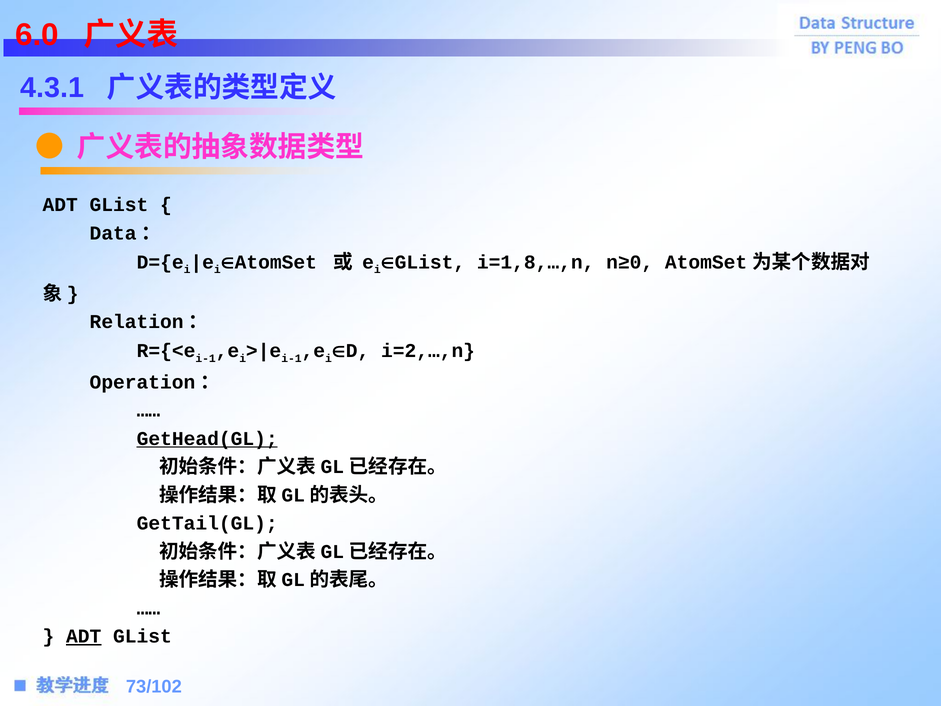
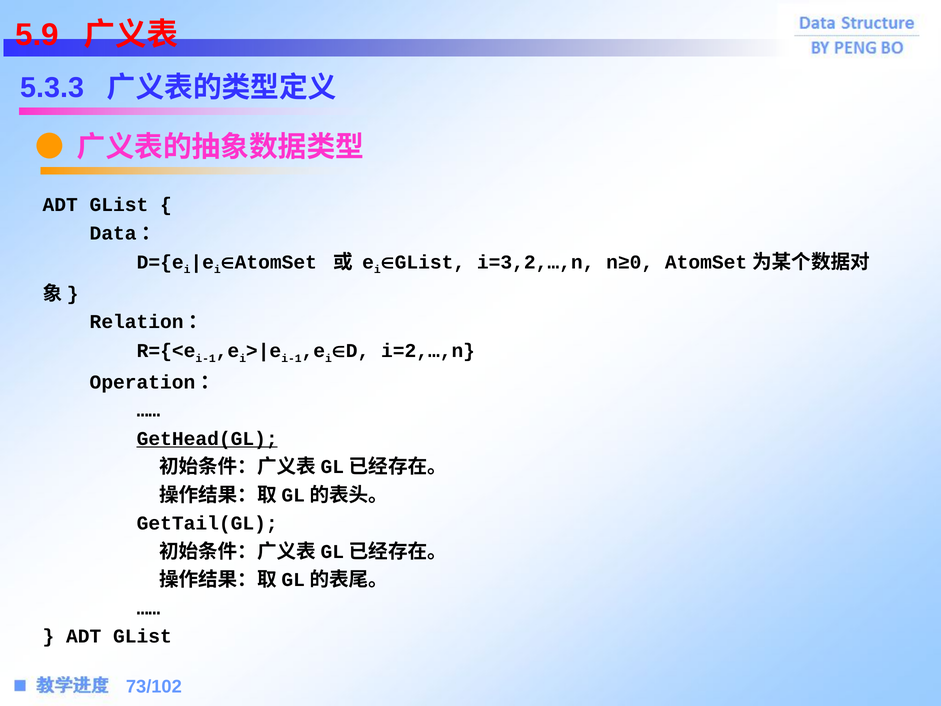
6.0: 6.0 -> 5.9
4.3.1: 4.3.1 -> 5.3.3
i=1,8,…,n: i=1,8,…,n -> i=3,2,…,n
ADT at (84, 636) underline: present -> none
